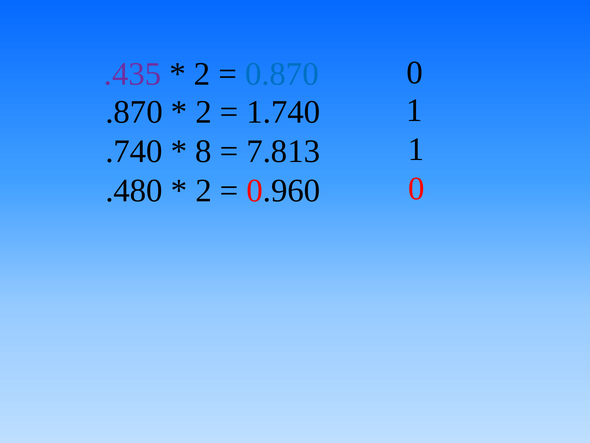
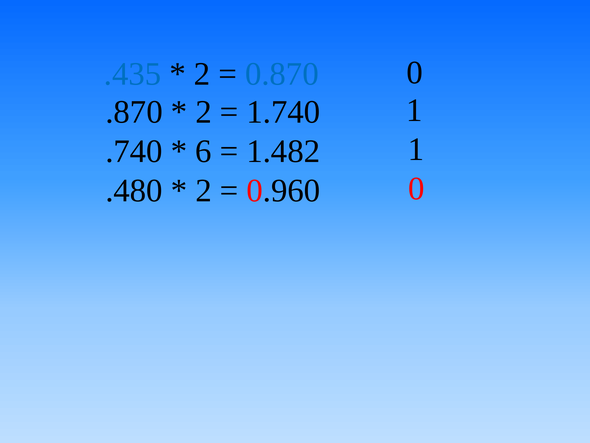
.435 colour: purple -> blue
8: 8 -> 6
7.813: 7.813 -> 1.482
